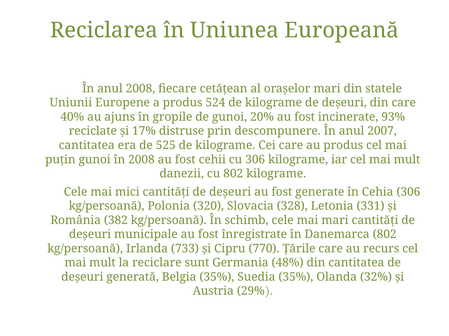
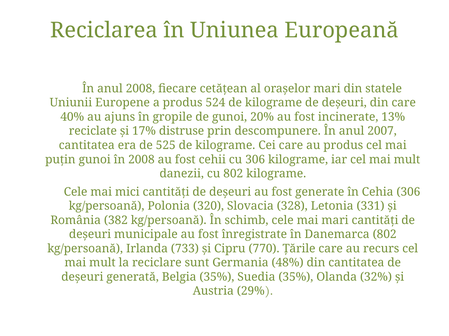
93%: 93% -> 13%
